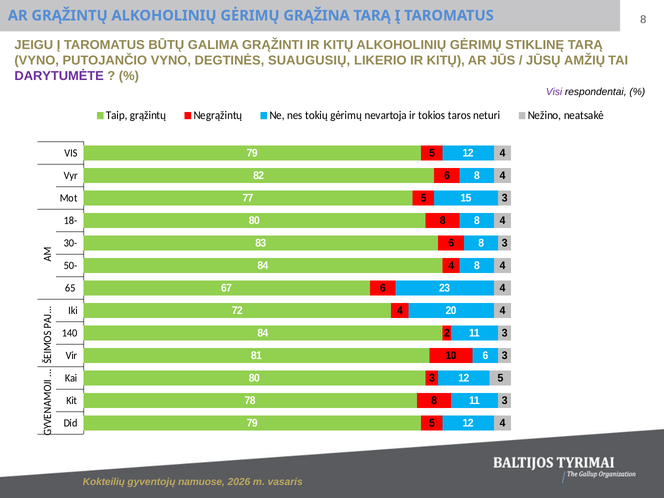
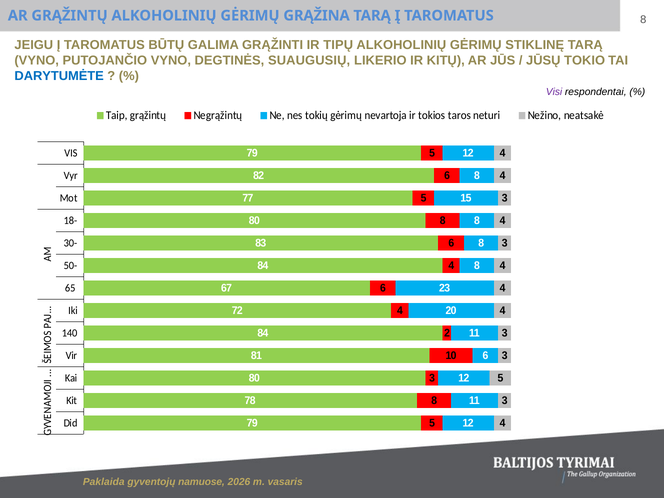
GRĄŽINTI IR KITŲ: KITŲ -> TIPŲ
AMŽIŲ: AMŽIŲ -> TOKIO
DARYTUMĖTE colour: purple -> blue
Kokteilių: Kokteilių -> Paklaida
